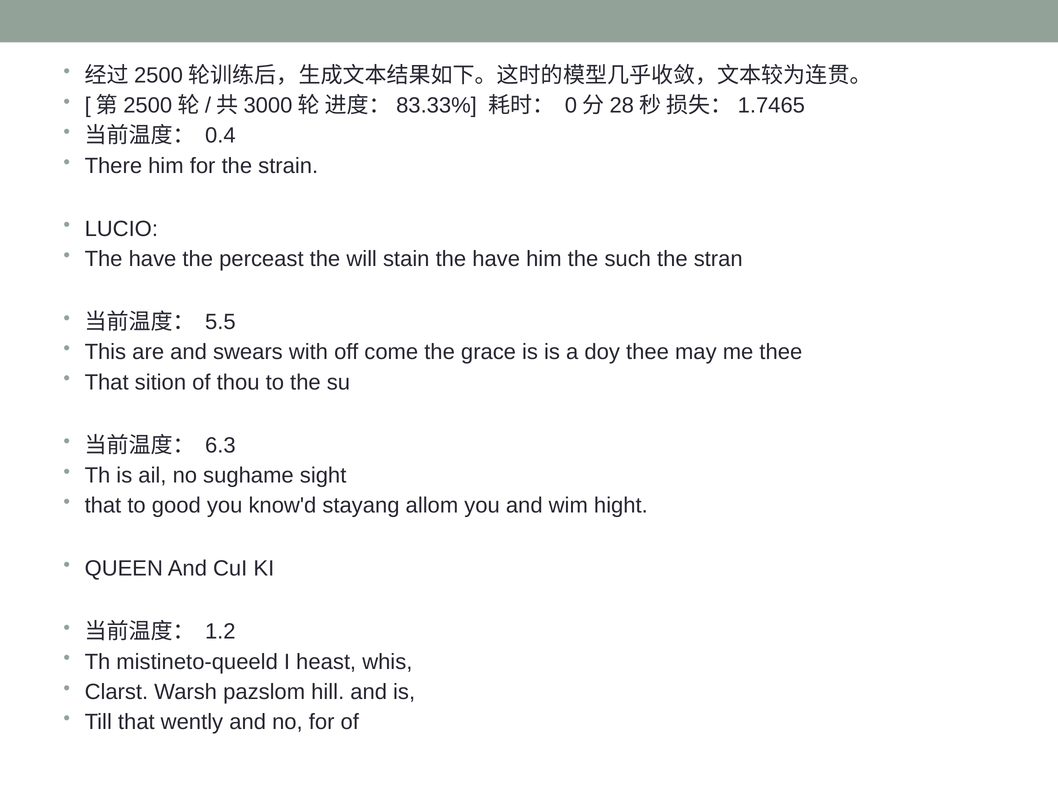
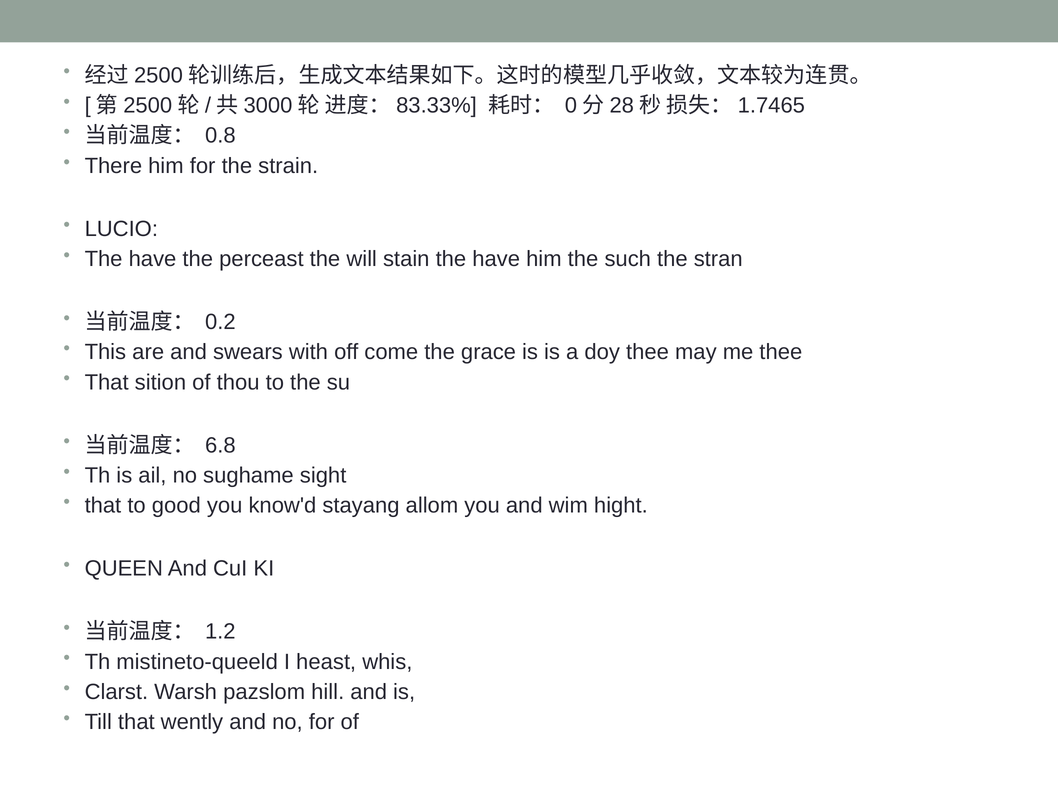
0.4: 0.4 -> 0.8
5.5: 5.5 -> 0.2
6.3: 6.3 -> 6.8
